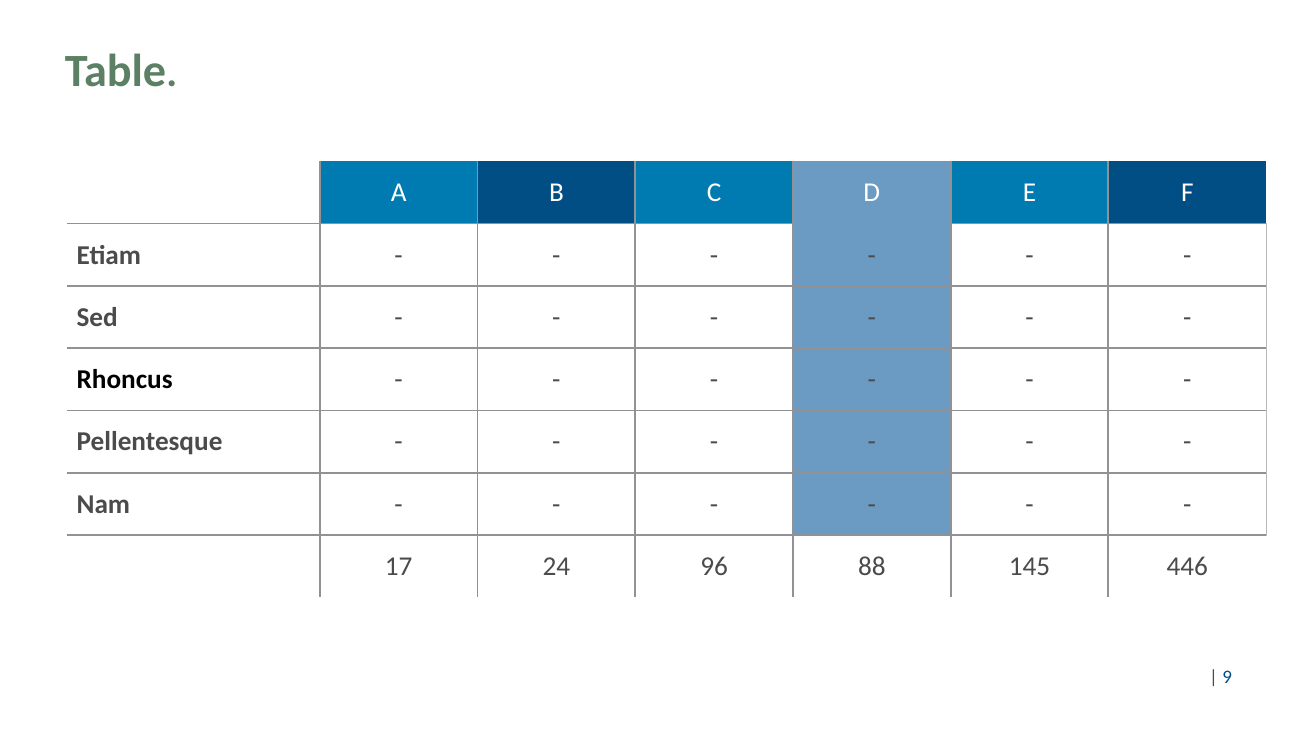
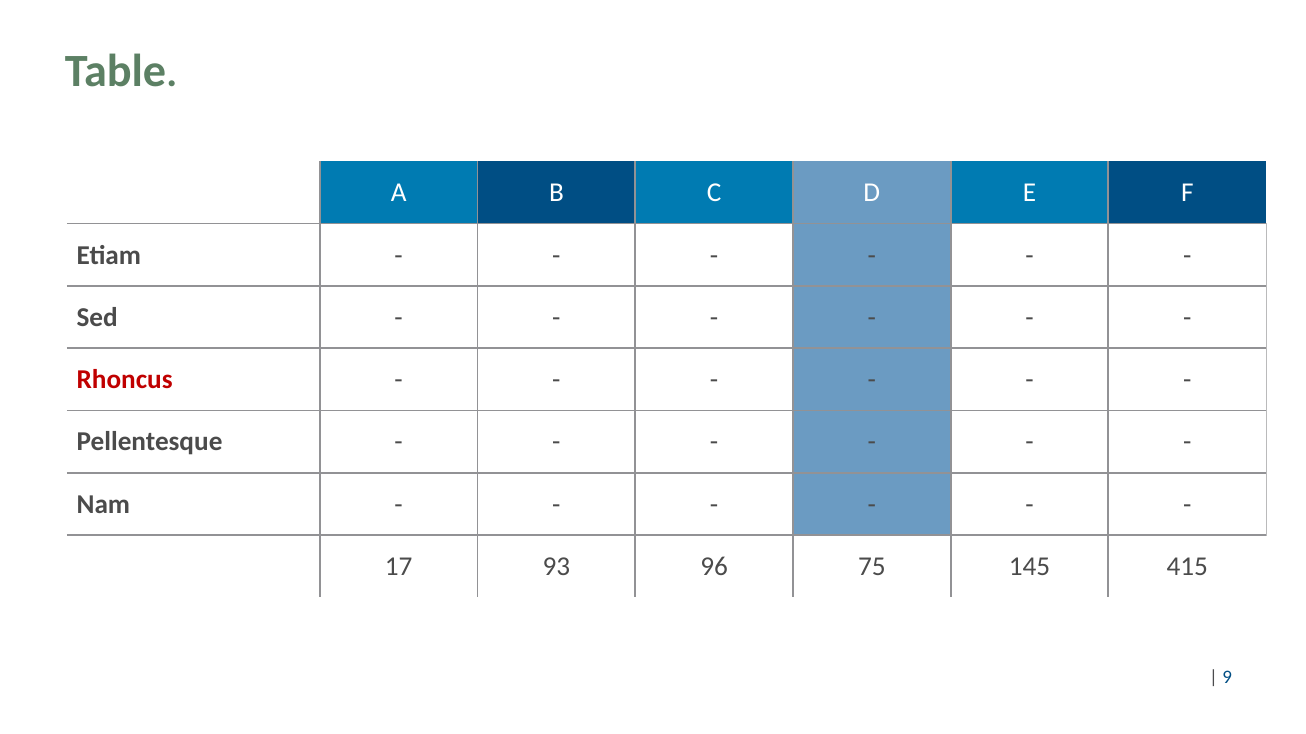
Rhoncus colour: black -> red
24: 24 -> 93
88: 88 -> 75
446: 446 -> 415
